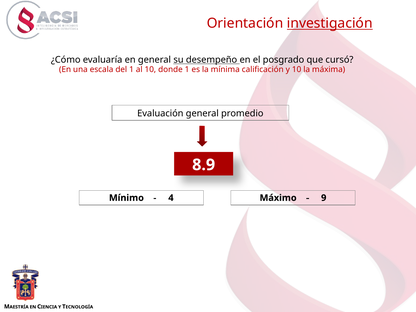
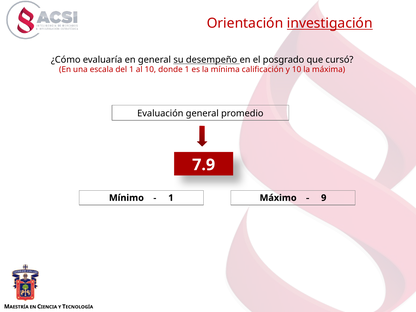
8.9: 8.9 -> 7.9
4 at (171, 198): 4 -> 1
